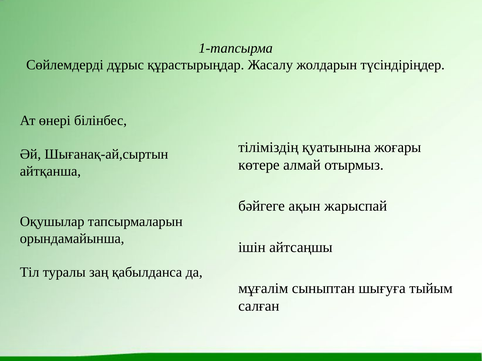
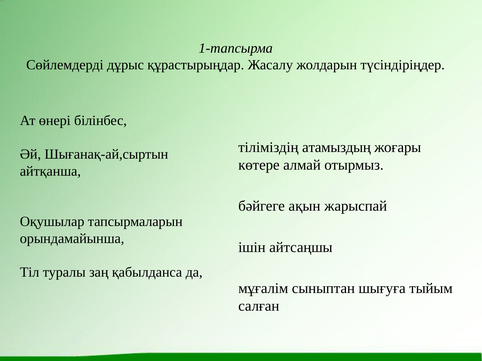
қуатынына: қуатынына -> атамыздың
